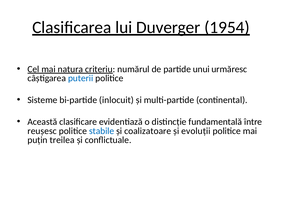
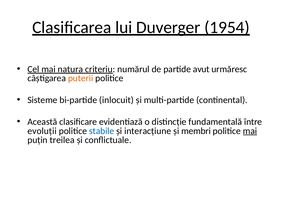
unui: unui -> avut
puterii colour: blue -> orange
reușesc: reușesc -> evoluții
coalizatoare: coalizatoare -> interacțiune
evoluții: evoluții -> membri
mai at (250, 131) underline: none -> present
